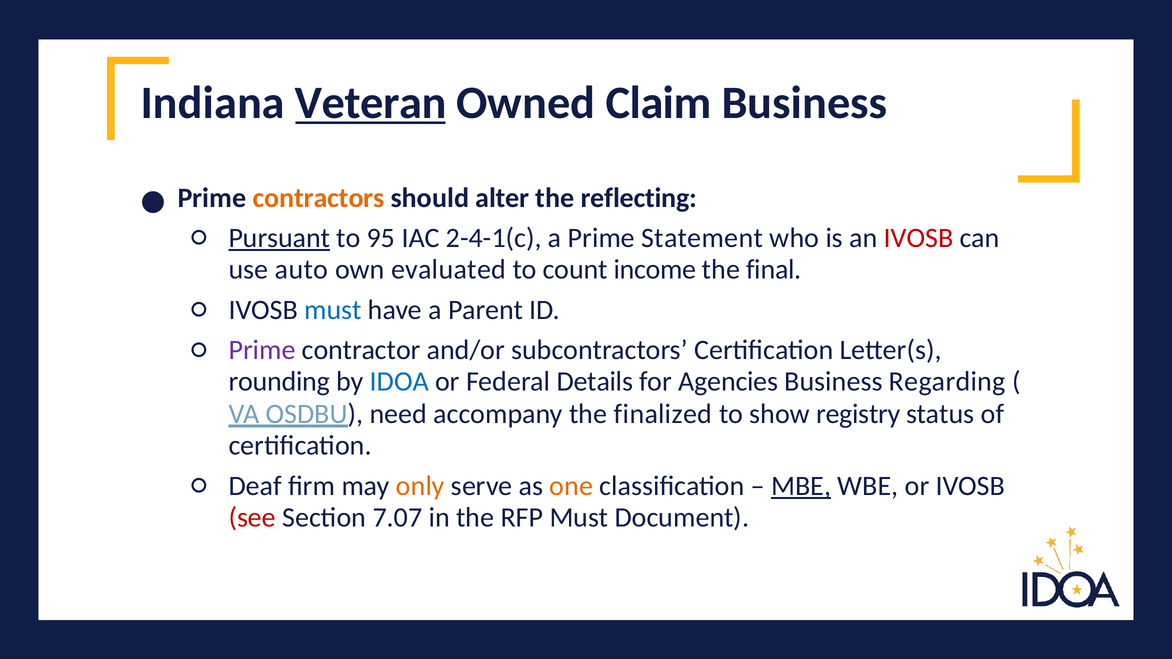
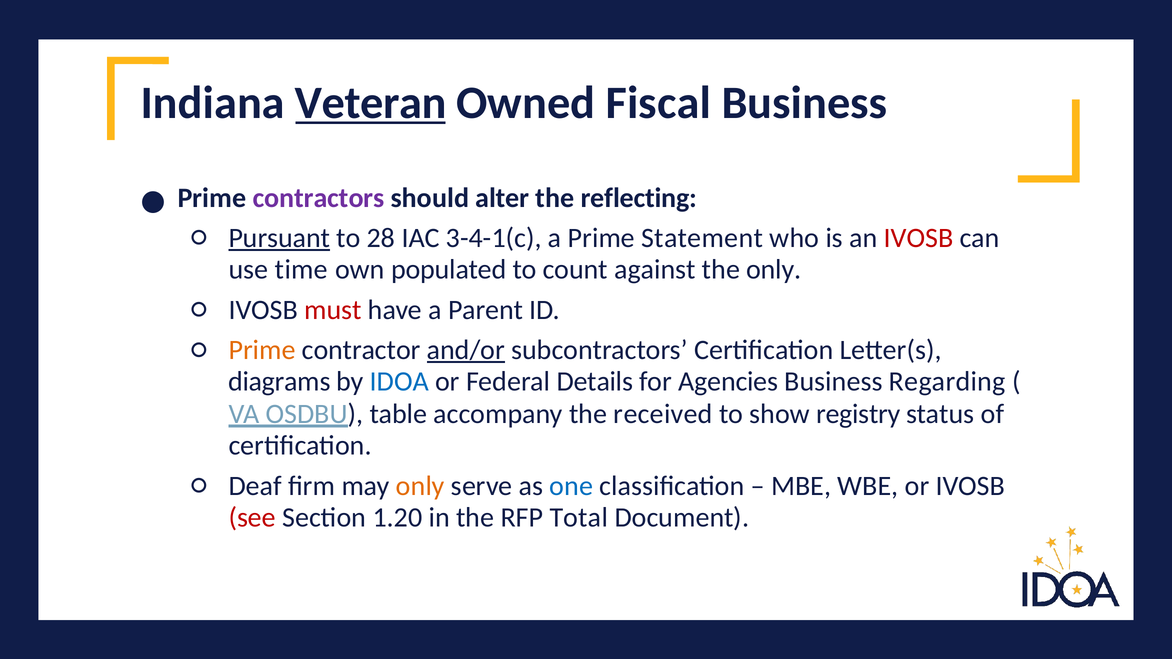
Claim: Claim -> Fiscal
contractors colour: orange -> purple
95: 95 -> 28
2-4-1(c: 2-4-1(c -> 3-4-1(c
auto: auto -> time
evaluated: evaluated -> populated
income: income -> against
the final: final -> only
must at (333, 310) colour: blue -> red
Prime at (262, 350) colour: purple -> orange
and/or underline: none -> present
rounding: rounding -> diagrams
need: need -> table
finalized: finalized -> received
one colour: orange -> blue
MBE underline: present -> none
7.07: 7.07 -> 1.20
RFP Must: Must -> Total
